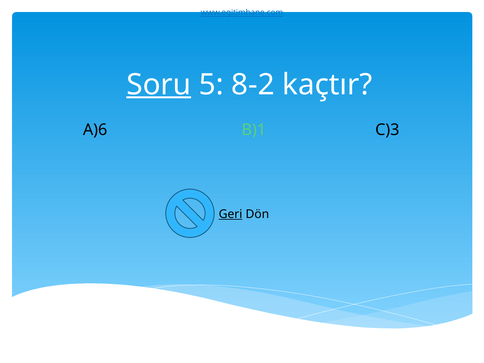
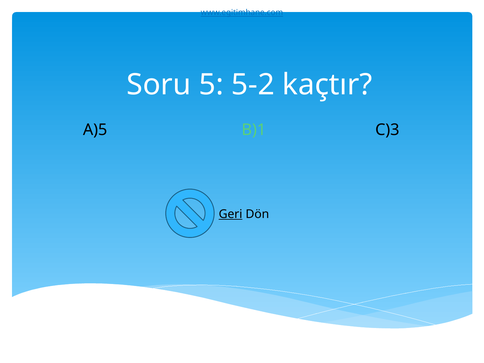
Soru underline: present -> none
8-2: 8-2 -> 5-2
A)6: A)6 -> A)5
